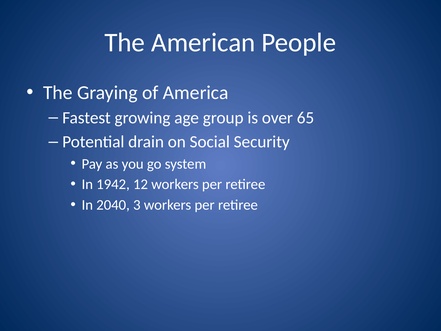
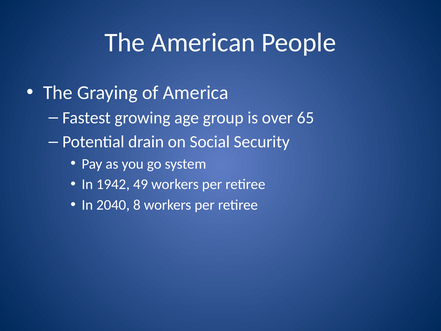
12: 12 -> 49
3: 3 -> 8
